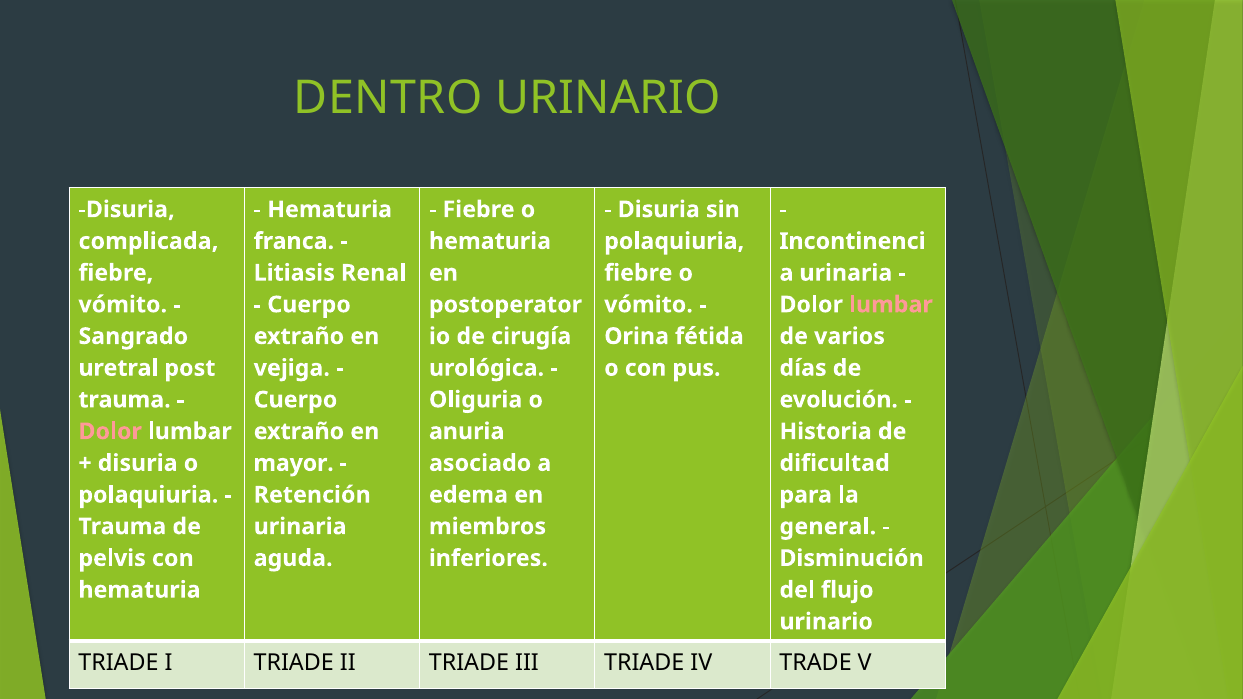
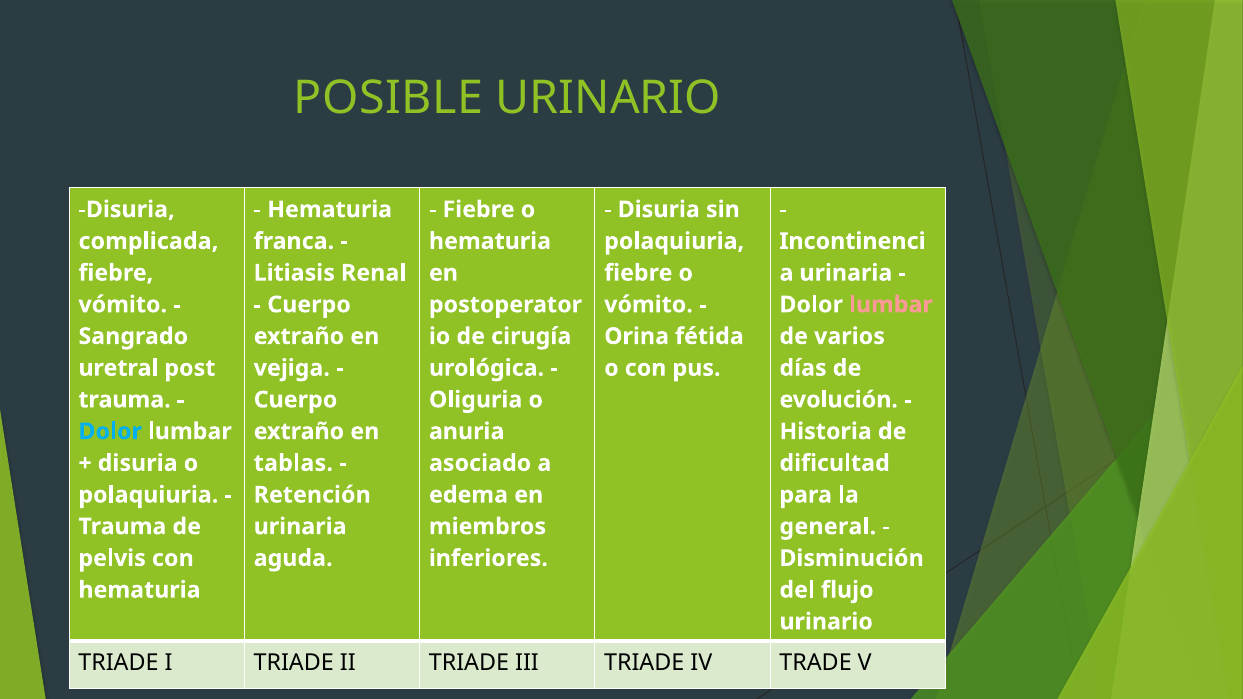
DENTRO: DENTRO -> POSIBLE
Dolor at (110, 432) colour: pink -> light blue
mayor: mayor -> tablas
